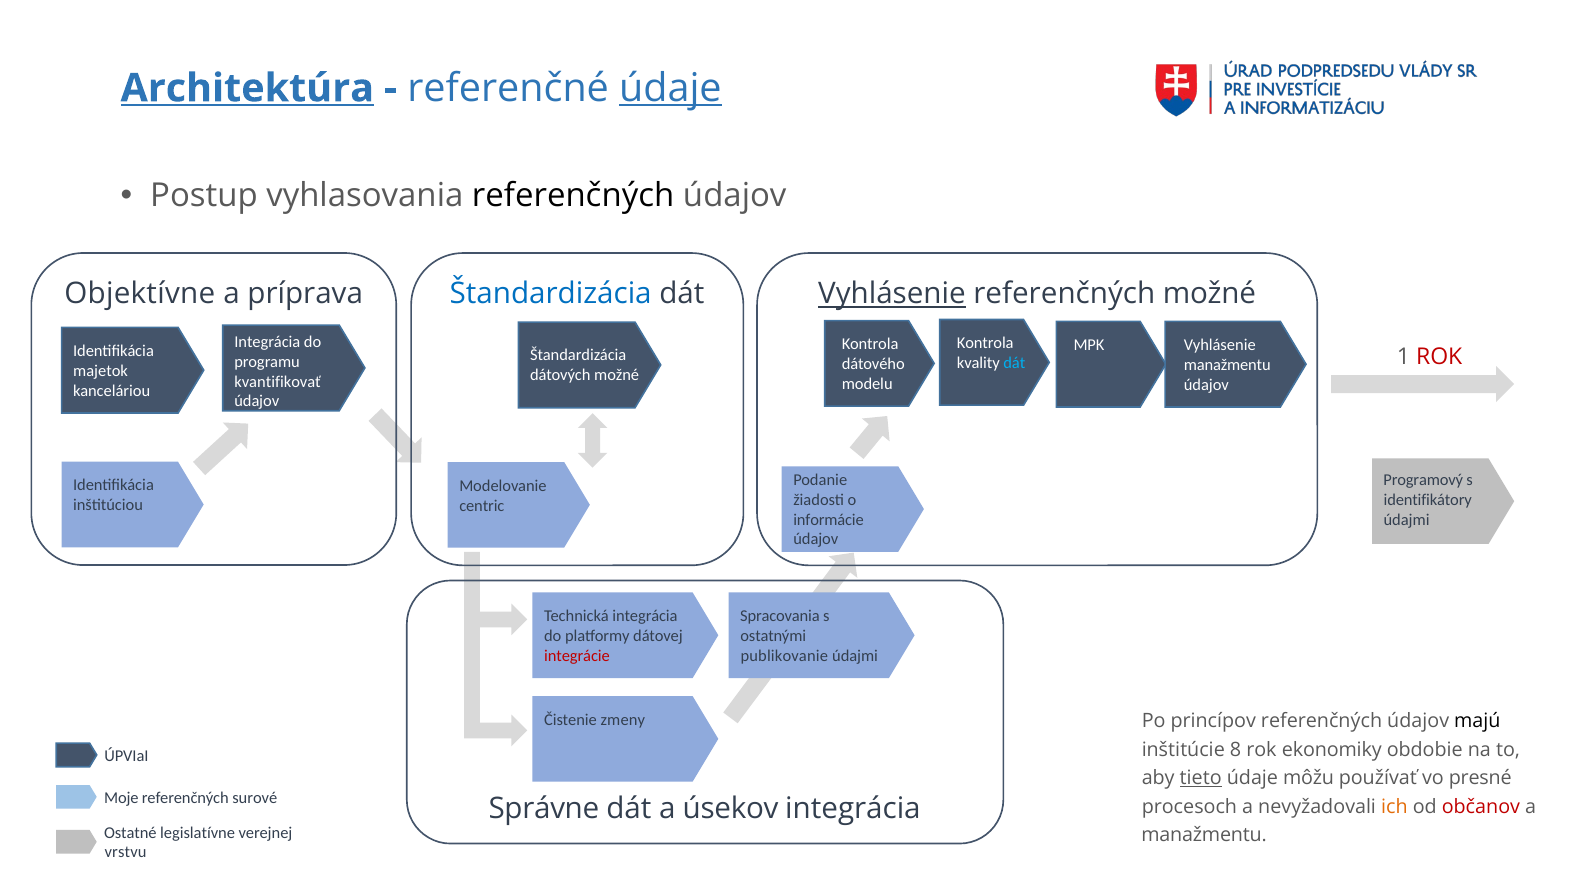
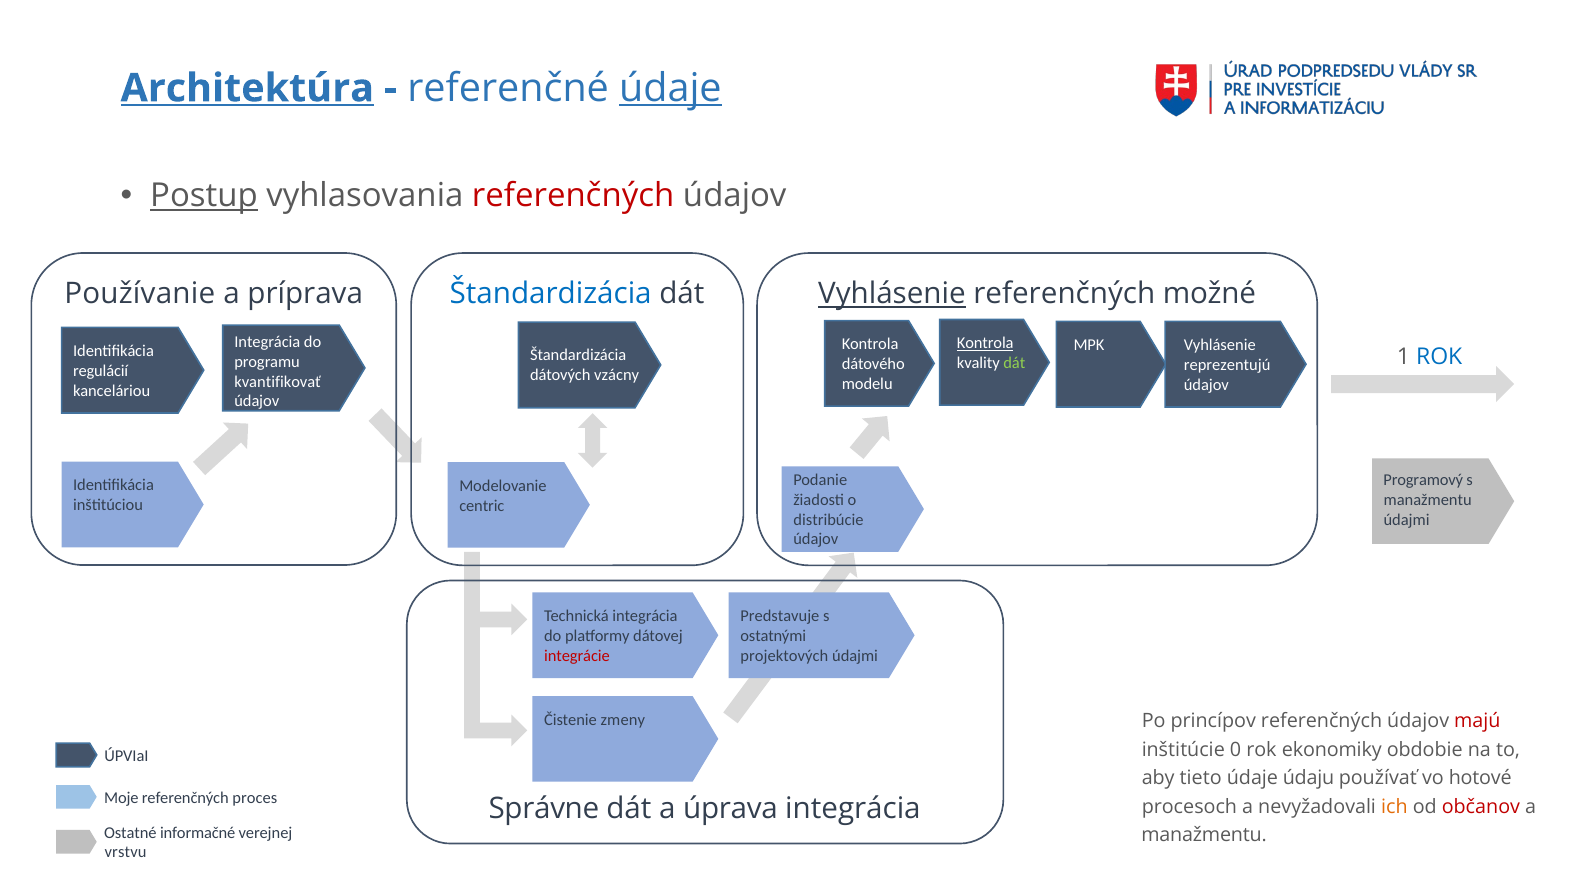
Postup underline: none -> present
referenčných at (573, 195) colour: black -> red
Objektívne: Objektívne -> Používanie
Kontrola at (985, 343) underline: none -> present
ROK at (1439, 357) colour: red -> blue
dát at (1014, 363) colour: light blue -> light green
manažmentu at (1227, 365): manažmentu -> reprezentujú
majetok: majetok -> regulácií
dátových možné: možné -> vzácny
identifikátory at (1428, 500): identifikátory -> manažmentu
informácie: informácie -> distribúcie
Spracovania: Spracovania -> Predstavuje
publikovanie: publikovanie -> projektových
majú colour: black -> red
8: 8 -> 0
tieto underline: present -> none
môžu: môžu -> údaju
presné: presné -> hotové
surové: surové -> proces
úsekov: úsekov -> úprava
legislatívne: legislatívne -> informačné
